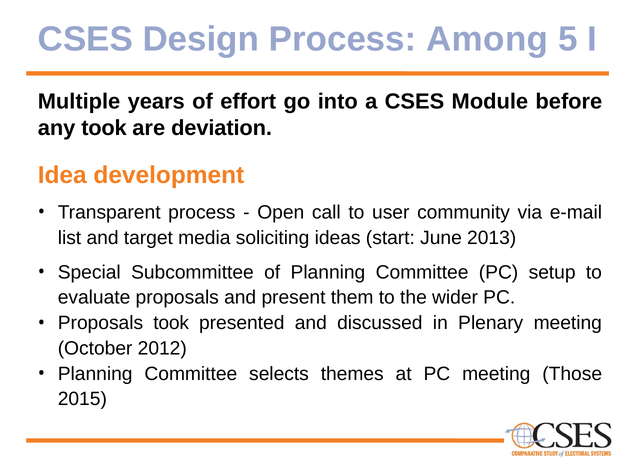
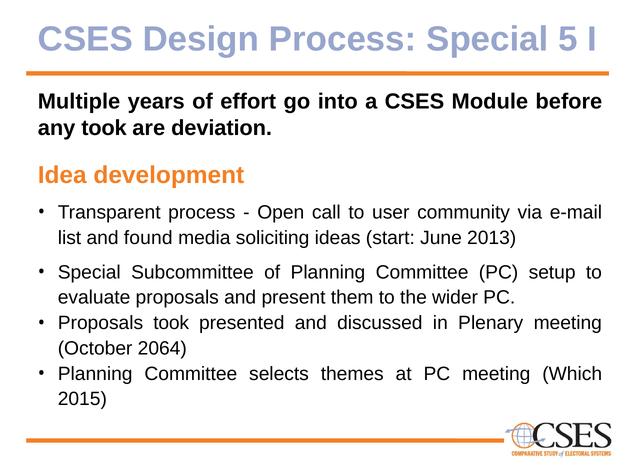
Process Among: Among -> Special
target: target -> found
2012: 2012 -> 2064
Those: Those -> Which
